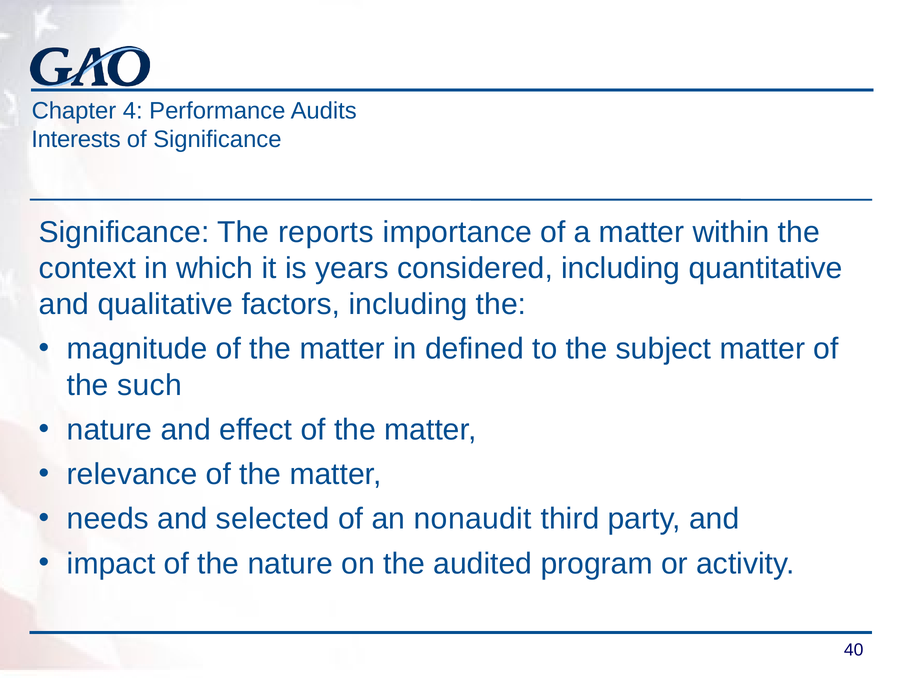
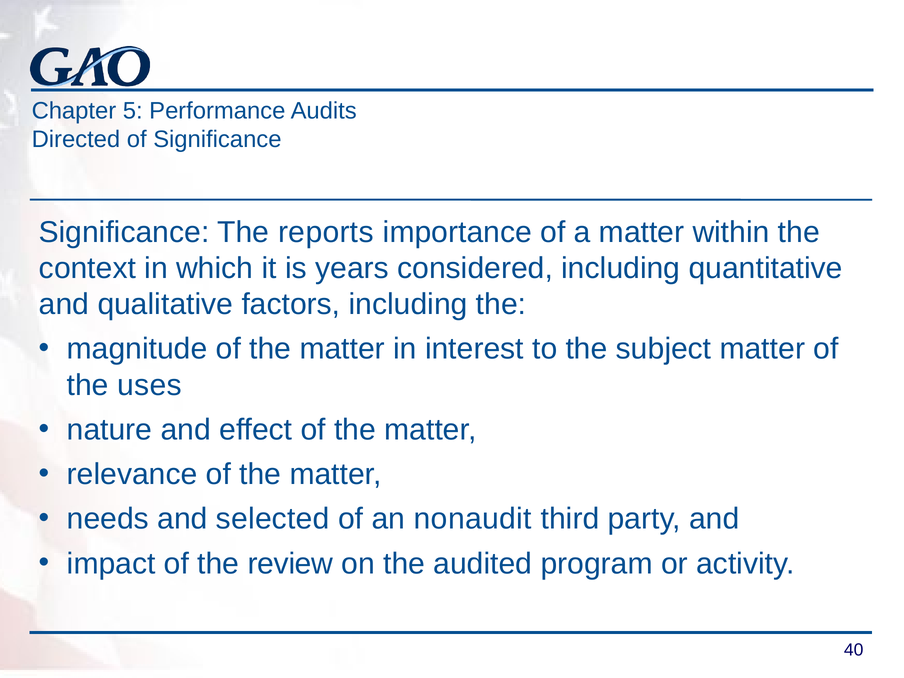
4: 4 -> 5
Interests: Interests -> Directed
defined: defined -> interest
such: such -> uses
the nature: nature -> review
